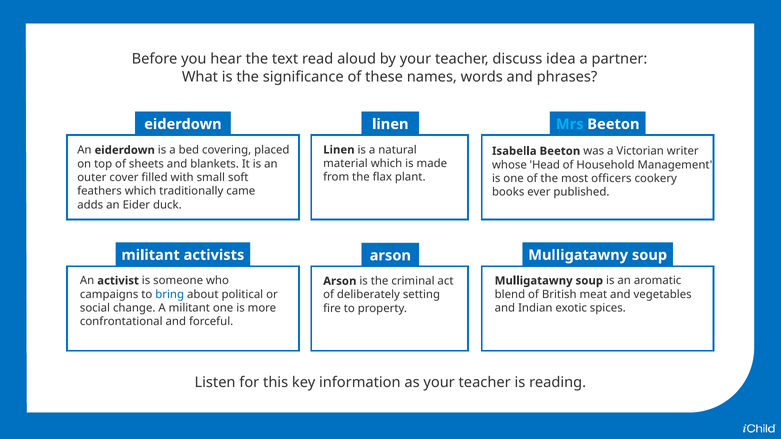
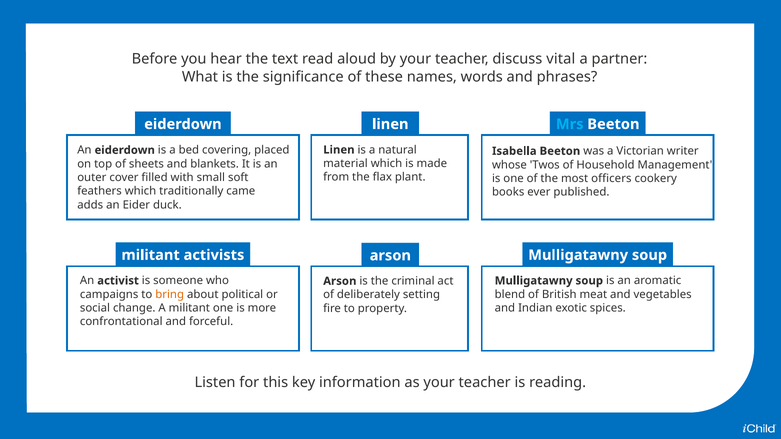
idea: idea -> vital
Head: Head -> Twos
bring colour: blue -> orange
